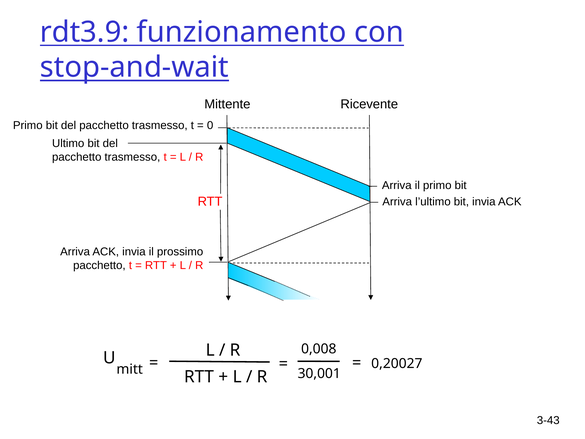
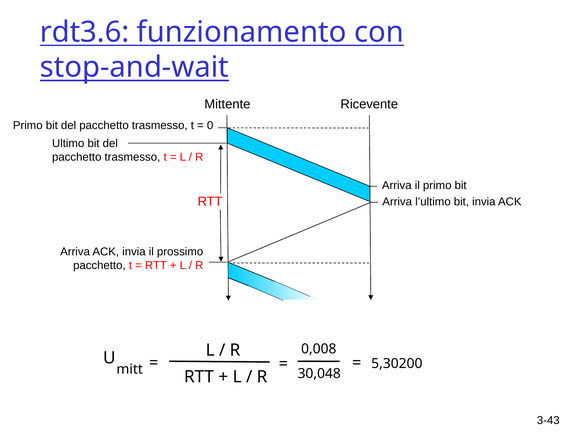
rdt3.9: rdt3.9 -> rdt3.6
0,20027: 0,20027 -> 5,30200
30,001: 30,001 -> 30,048
